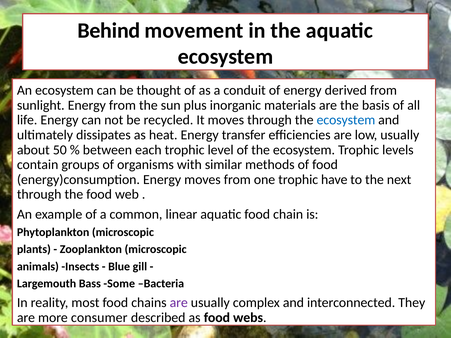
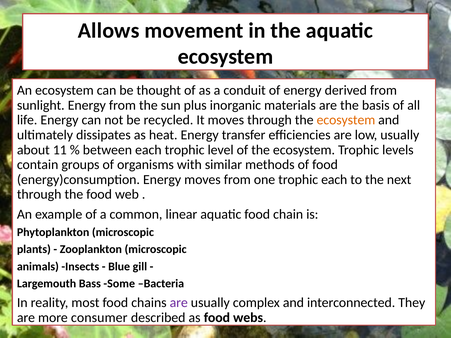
Behind: Behind -> Allows
ecosystem at (346, 120) colour: blue -> orange
50: 50 -> 11
trophic have: have -> each
